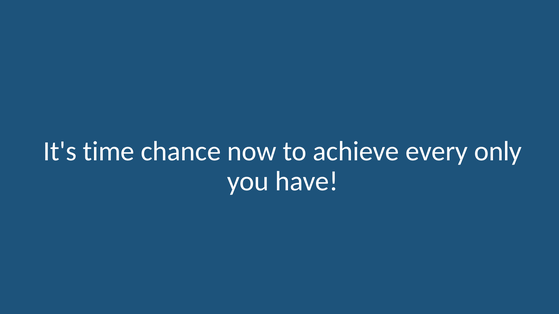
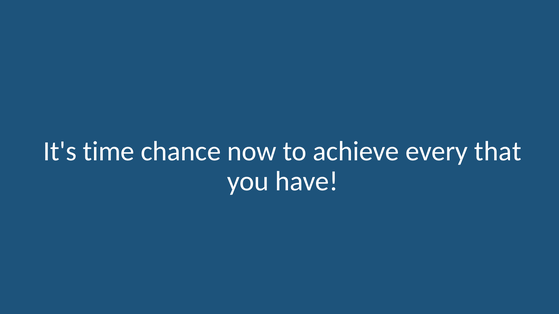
only: only -> that
